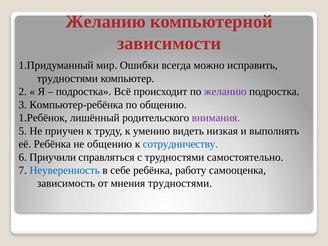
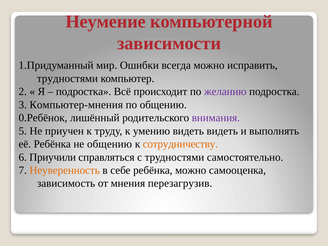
Желанию at (106, 22): Желанию -> Неумение
Компьютер-ребёнка: Компьютер-ребёнка -> Компьютер-мнения
1.Ребёнок: 1.Ребёнок -> 0.Ребёнок
видеть низкая: низкая -> видеть
сотрудничеству colour: blue -> orange
Неуверенность colour: blue -> orange
ребёнка работу: работу -> можно
мнения трудностями: трудностями -> перезагрузив
